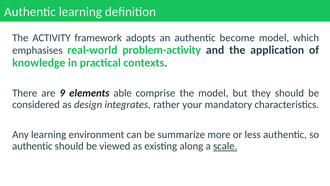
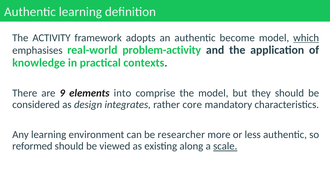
which underline: none -> present
able: able -> into
your: your -> core
summarize: summarize -> researcher
authentic at (32, 146): authentic -> reformed
